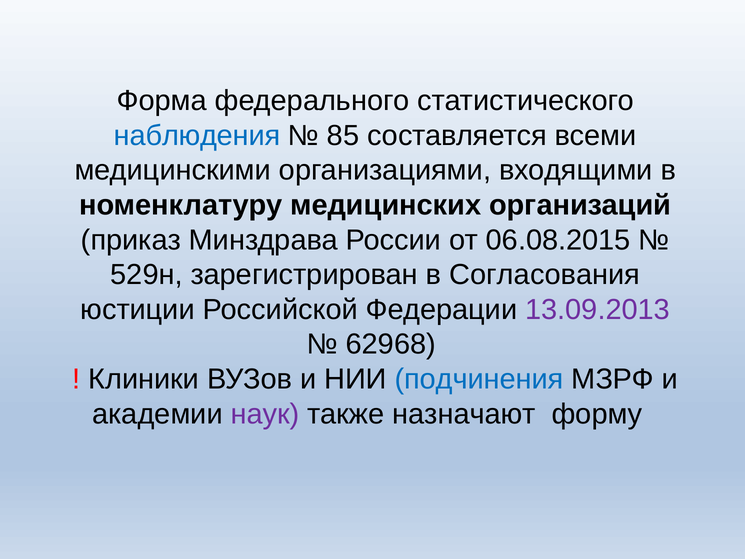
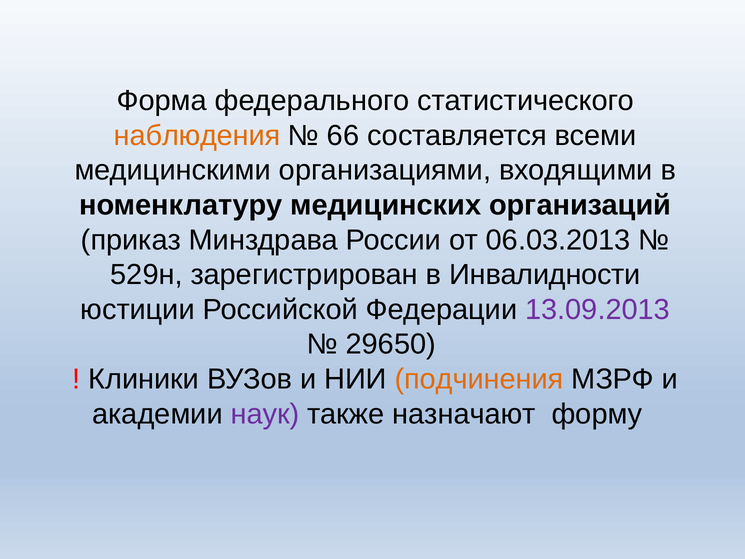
наблюдения colour: blue -> orange
85: 85 -> 66
06.08.2015: 06.08.2015 -> 06.03.2013
Согласования: Согласования -> Инвалидности
62968: 62968 -> 29650
подчинения colour: blue -> orange
